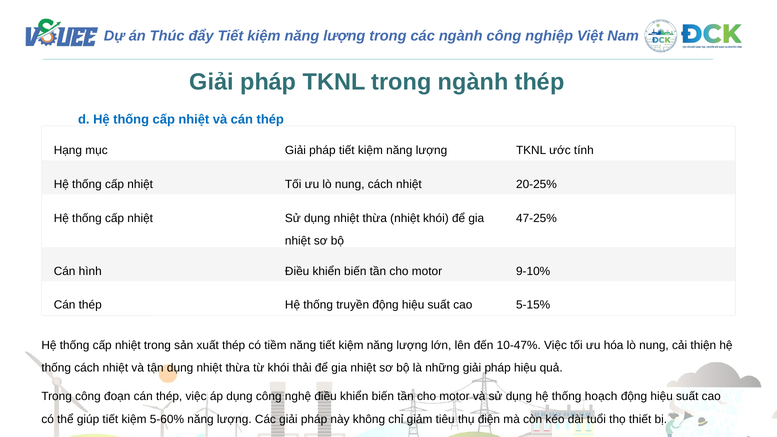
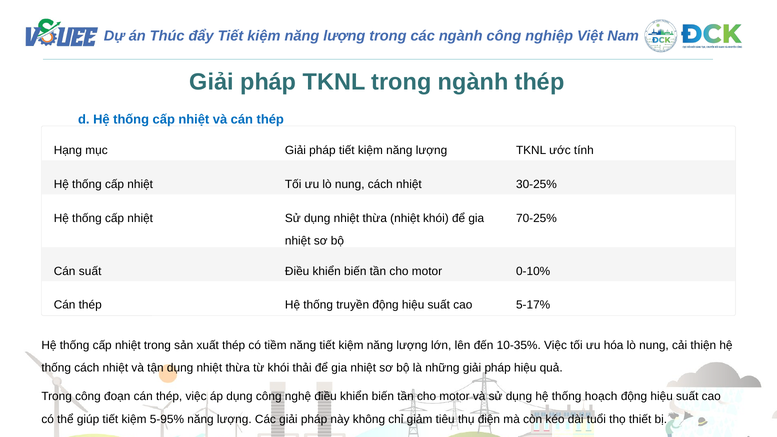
20-25%: 20-25% -> 30-25%
47-25%: 47-25% -> 70-25%
Cán hình: hình -> suất
9-10%: 9-10% -> 0-10%
5-15%: 5-15% -> 5-17%
10-47%: 10-47% -> 10-35%
5-60%: 5-60% -> 5-95%
